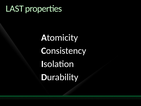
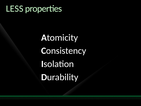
LAST: LAST -> LESS
